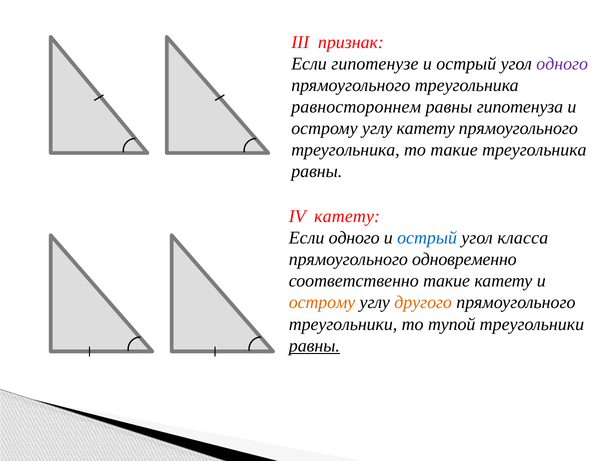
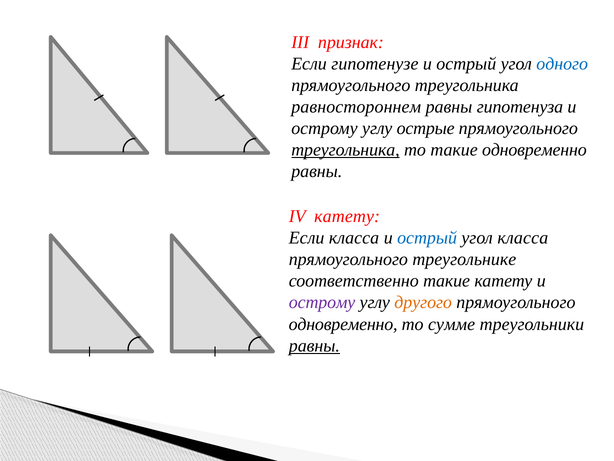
одного at (562, 64) colour: purple -> blue
углу катету: катету -> острые
треугольника at (345, 150) underline: none -> present
такие треугольника: треугольника -> одновременно
Если одного: одного -> класса
одновременно: одновременно -> треугольнике
острому at (322, 302) colour: orange -> purple
треугольники at (343, 324): треугольники -> одновременно
тупой: тупой -> сумме
